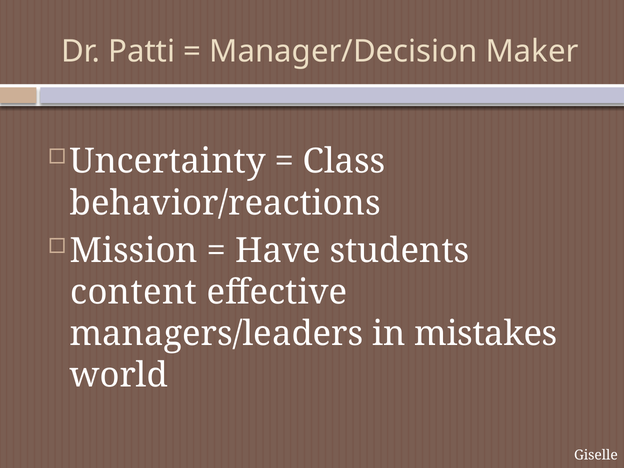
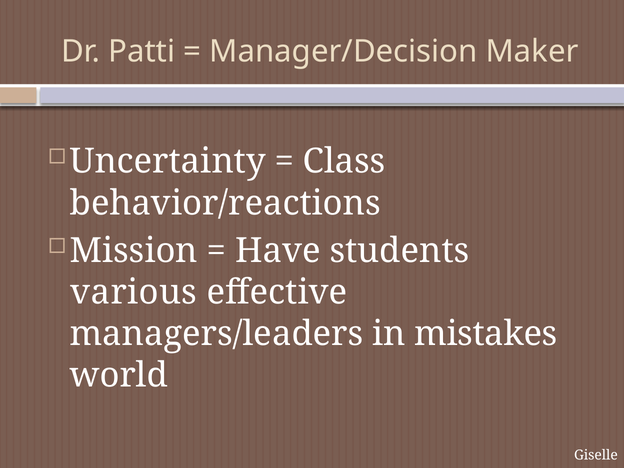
content: content -> various
